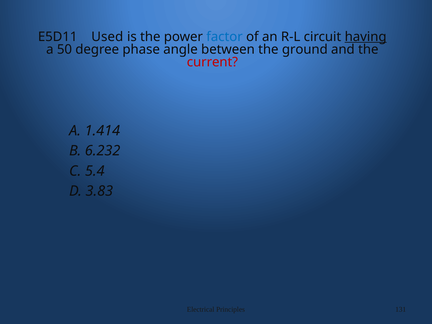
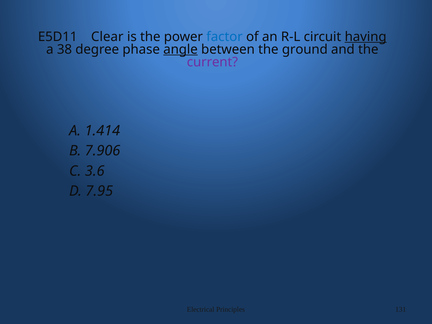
Used: Used -> Clear
50: 50 -> 38
angle underline: none -> present
current colour: red -> purple
6.232: 6.232 -> 7.906
5.4: 5.4 -> 3.6
3.83: 3.83 -> 7.95
